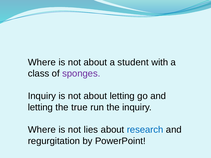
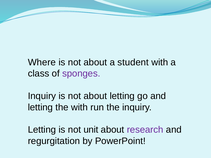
the true: true -> with
Where at (42, 130): Where -> Letting
lies: lies -> unit
research colour: blue -> purple
